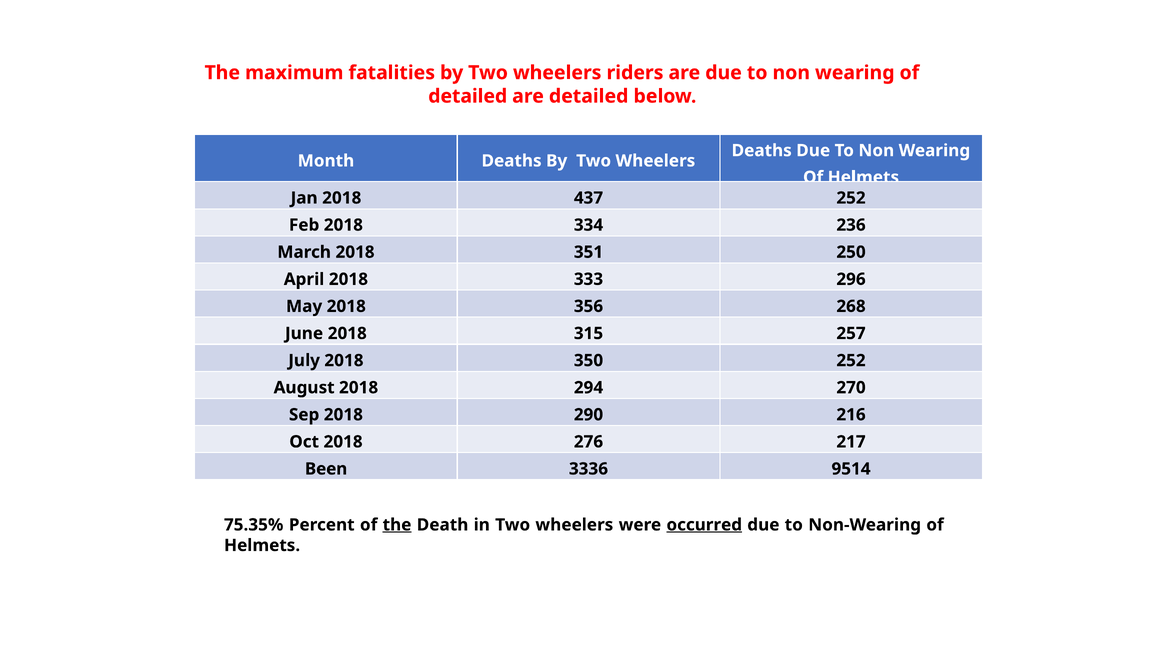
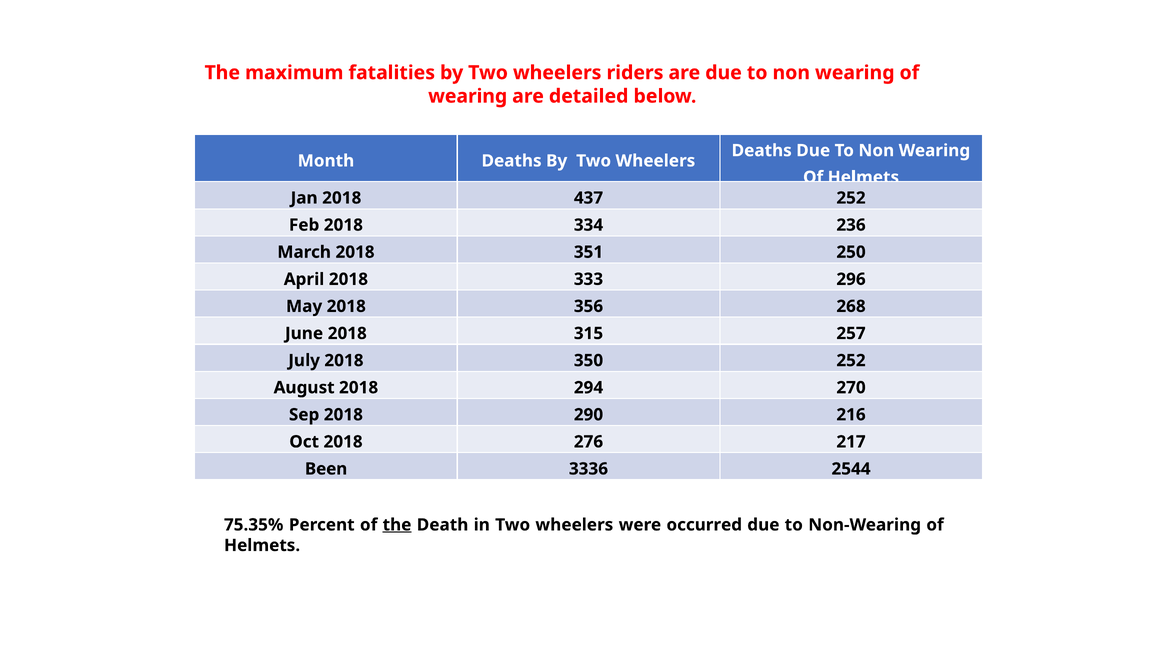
detailed at (468, 96): detailed -> wearing
9514: 9514 -> 2544
occurred underline: present -> none
